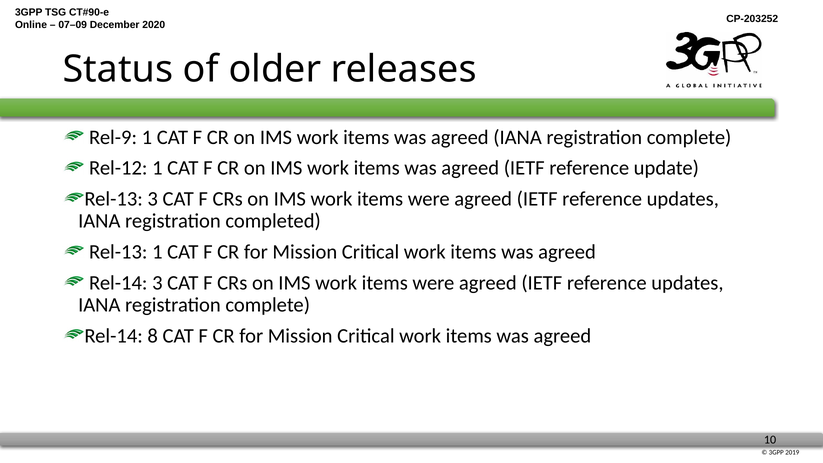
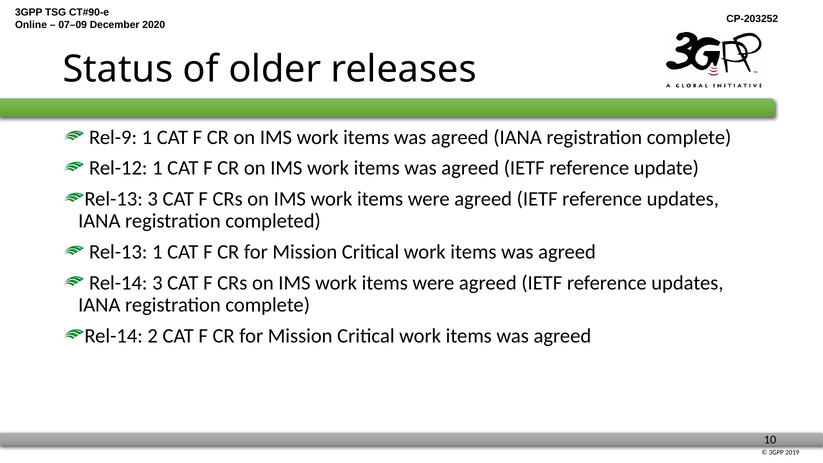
8: 8 -> 2
